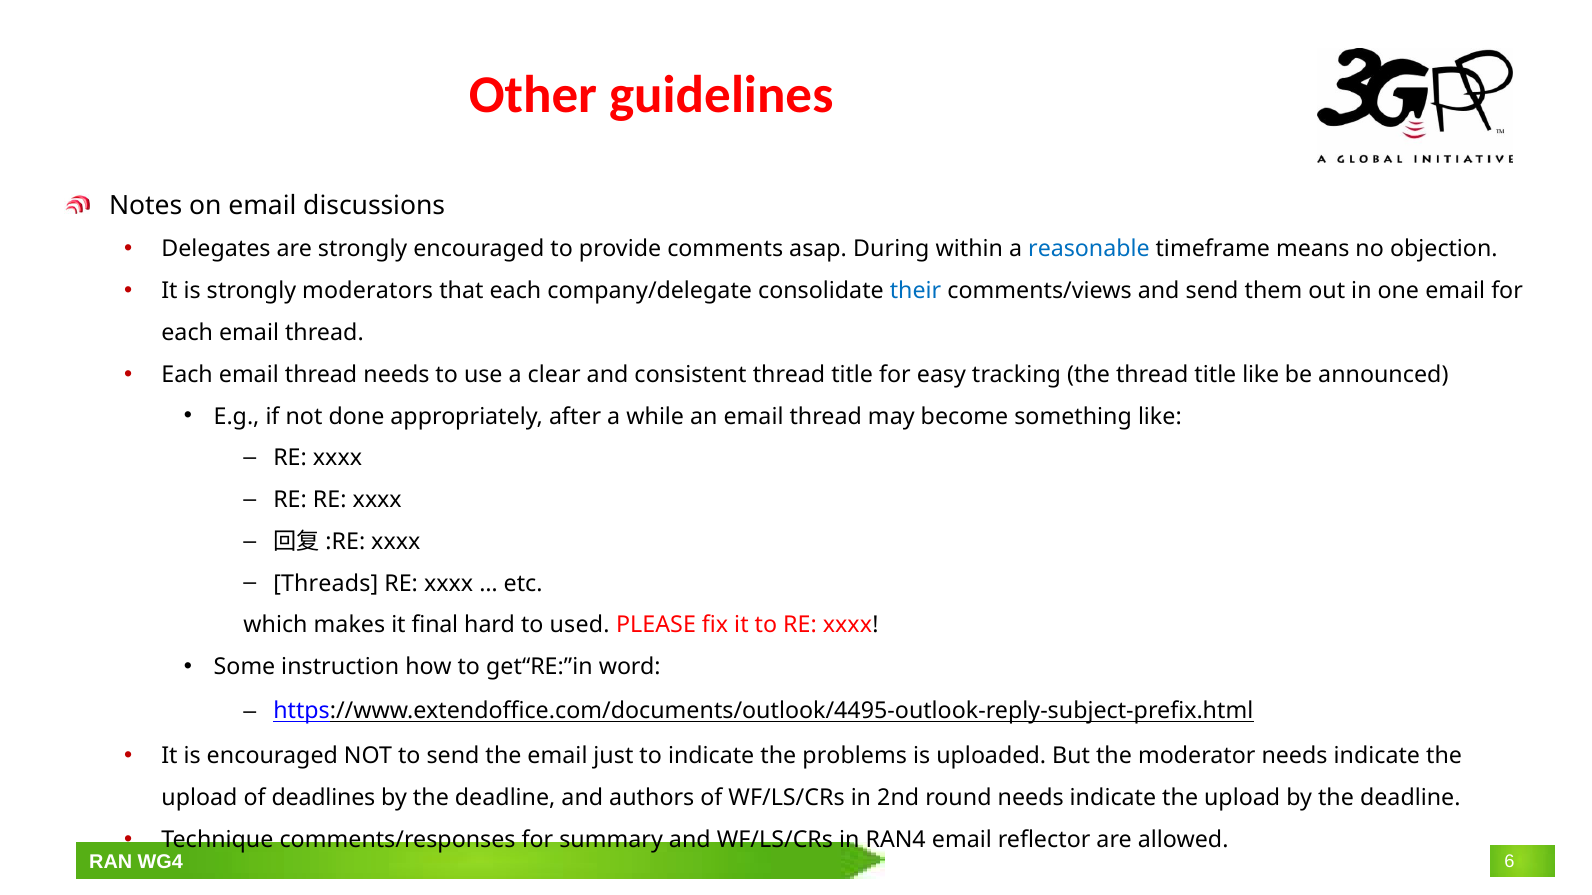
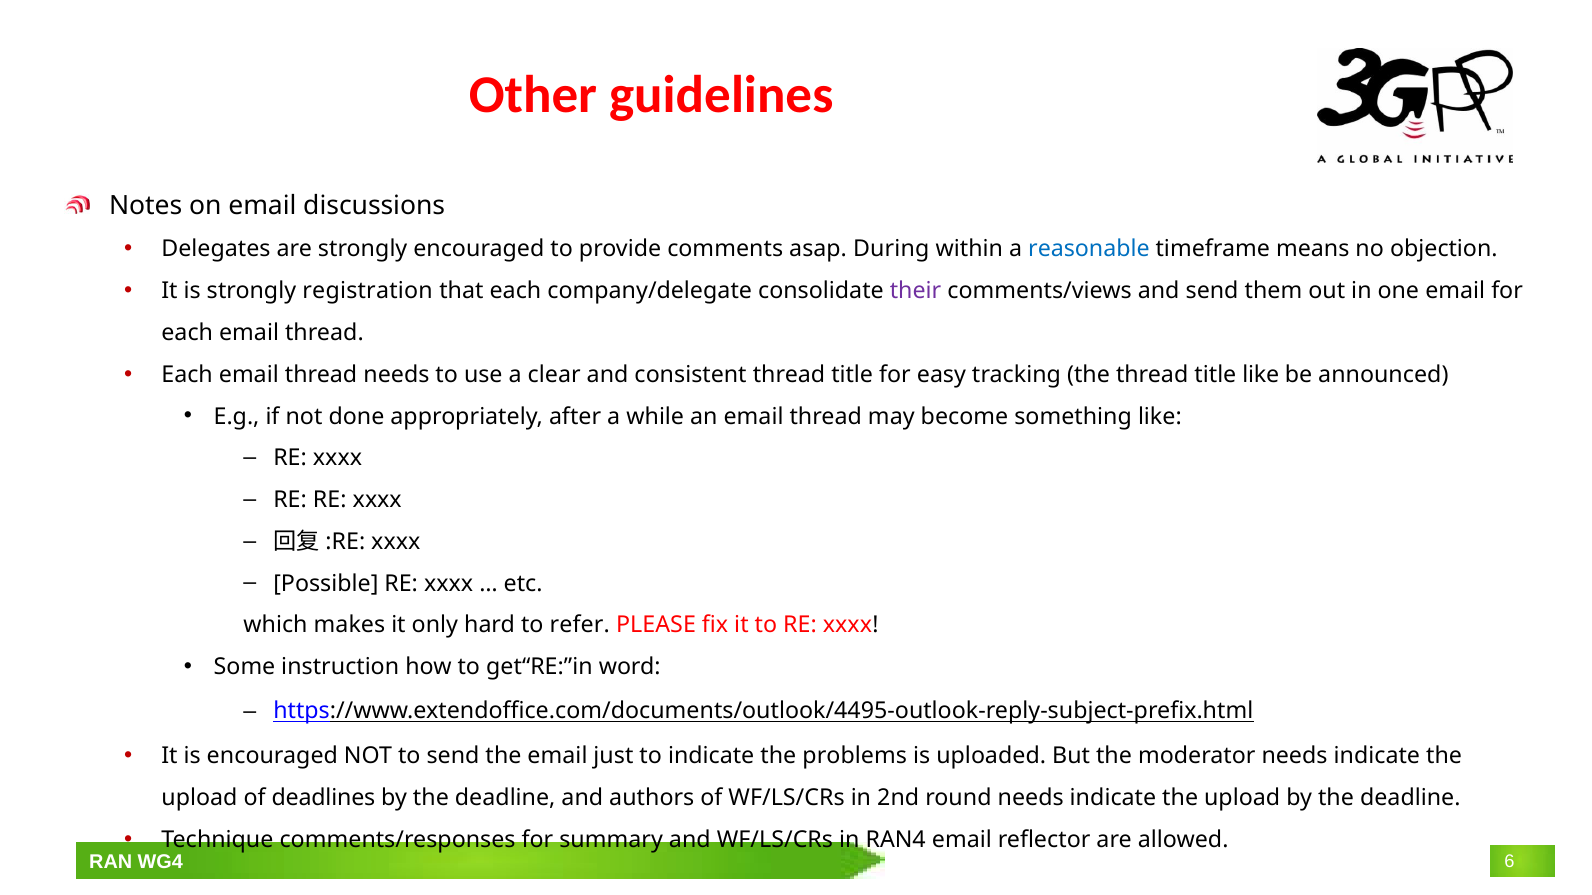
moderators: moderators -> registration
their colour: blue -> purple
Threads: Threads -> Possible
final: final -> only
used: used -> refer
